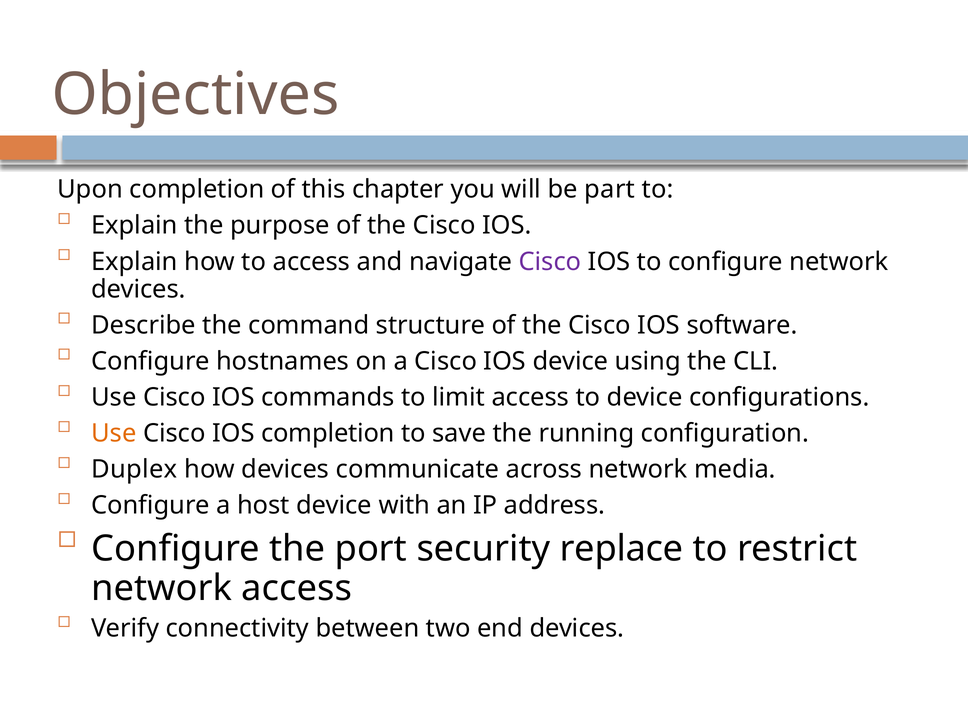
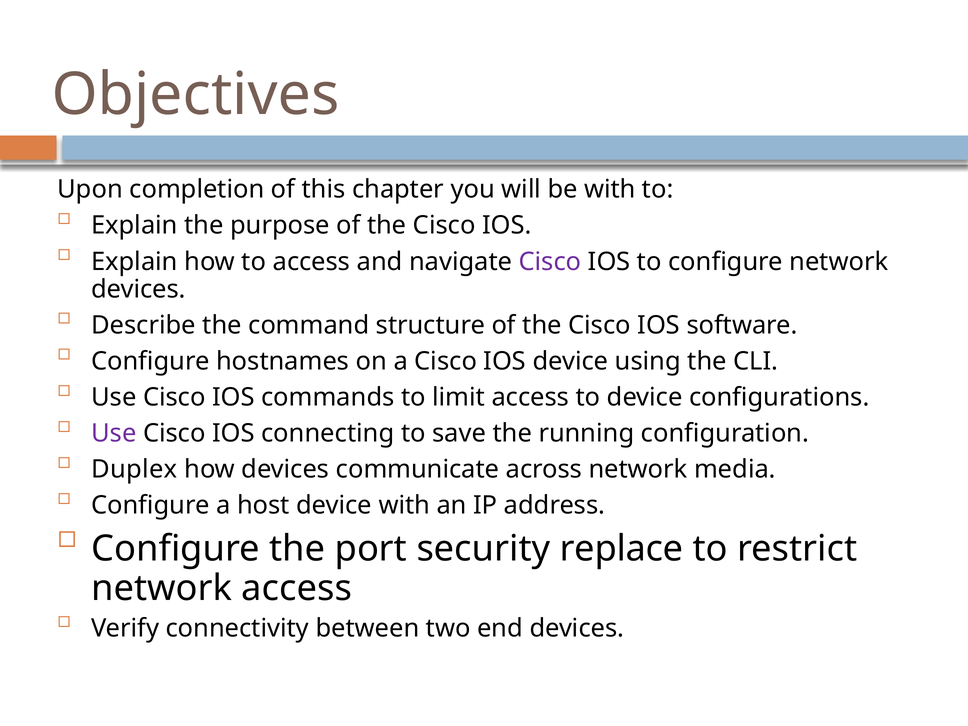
be part: part -> with
Use at (114, 433) colour: orange -> purple
IOS completion: completion -> connecting
